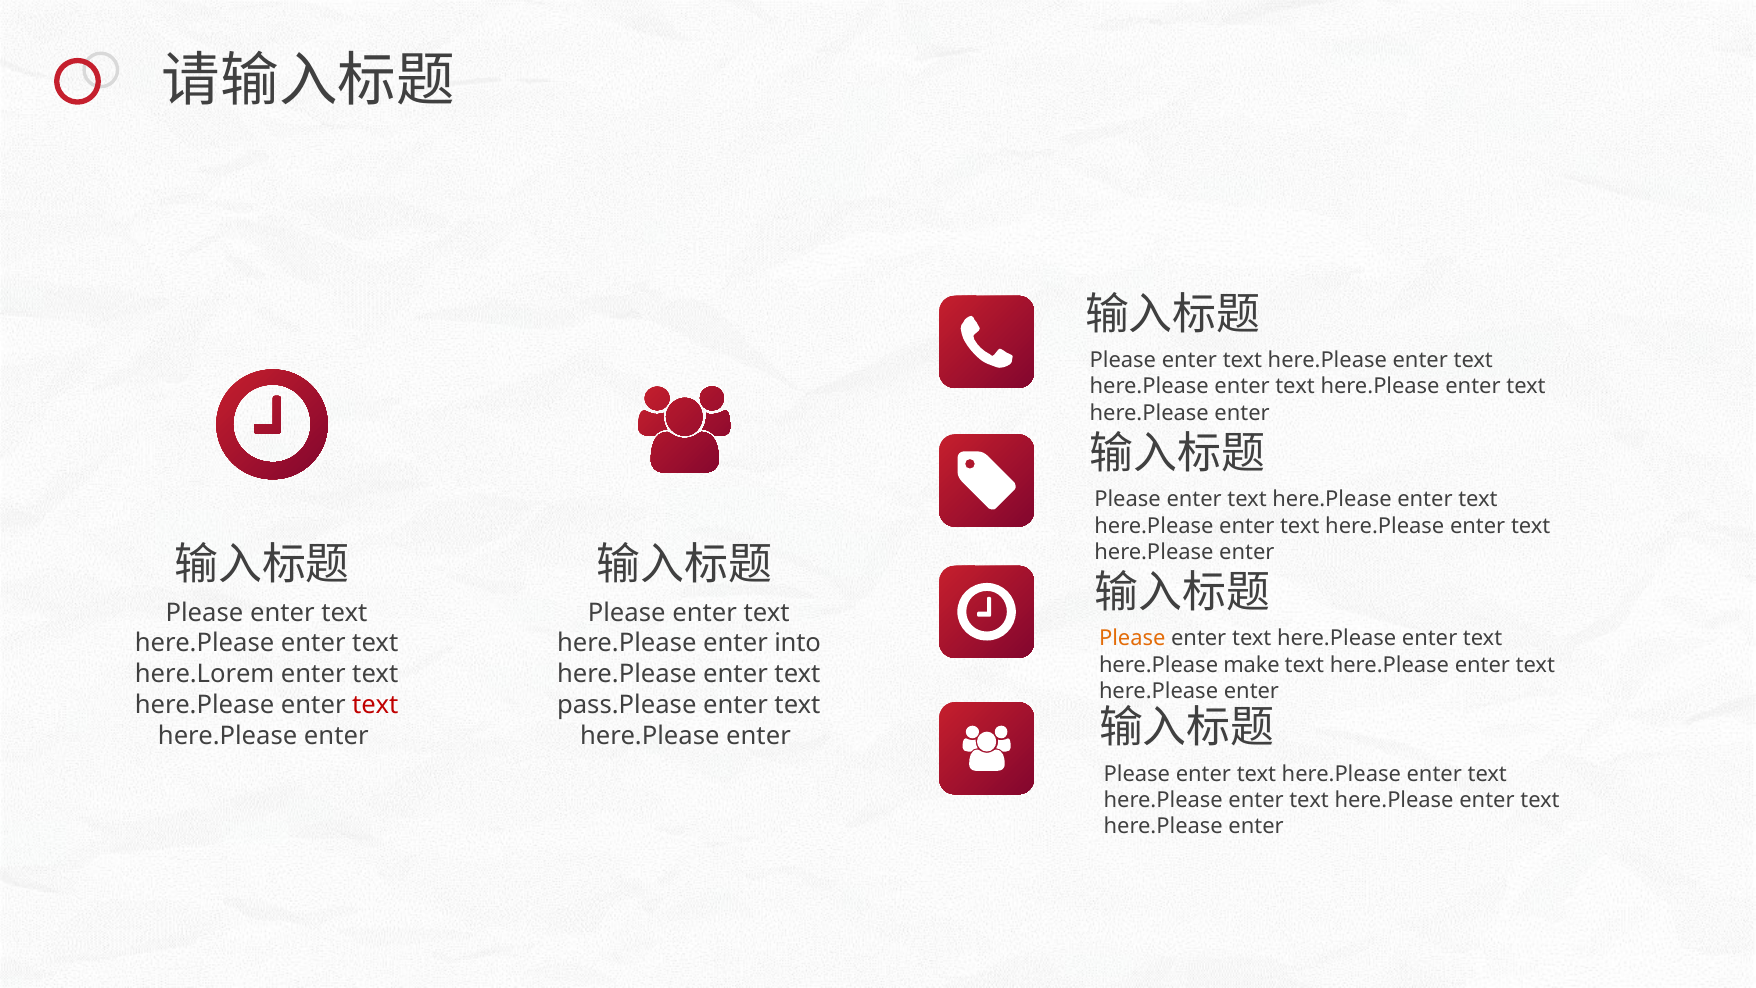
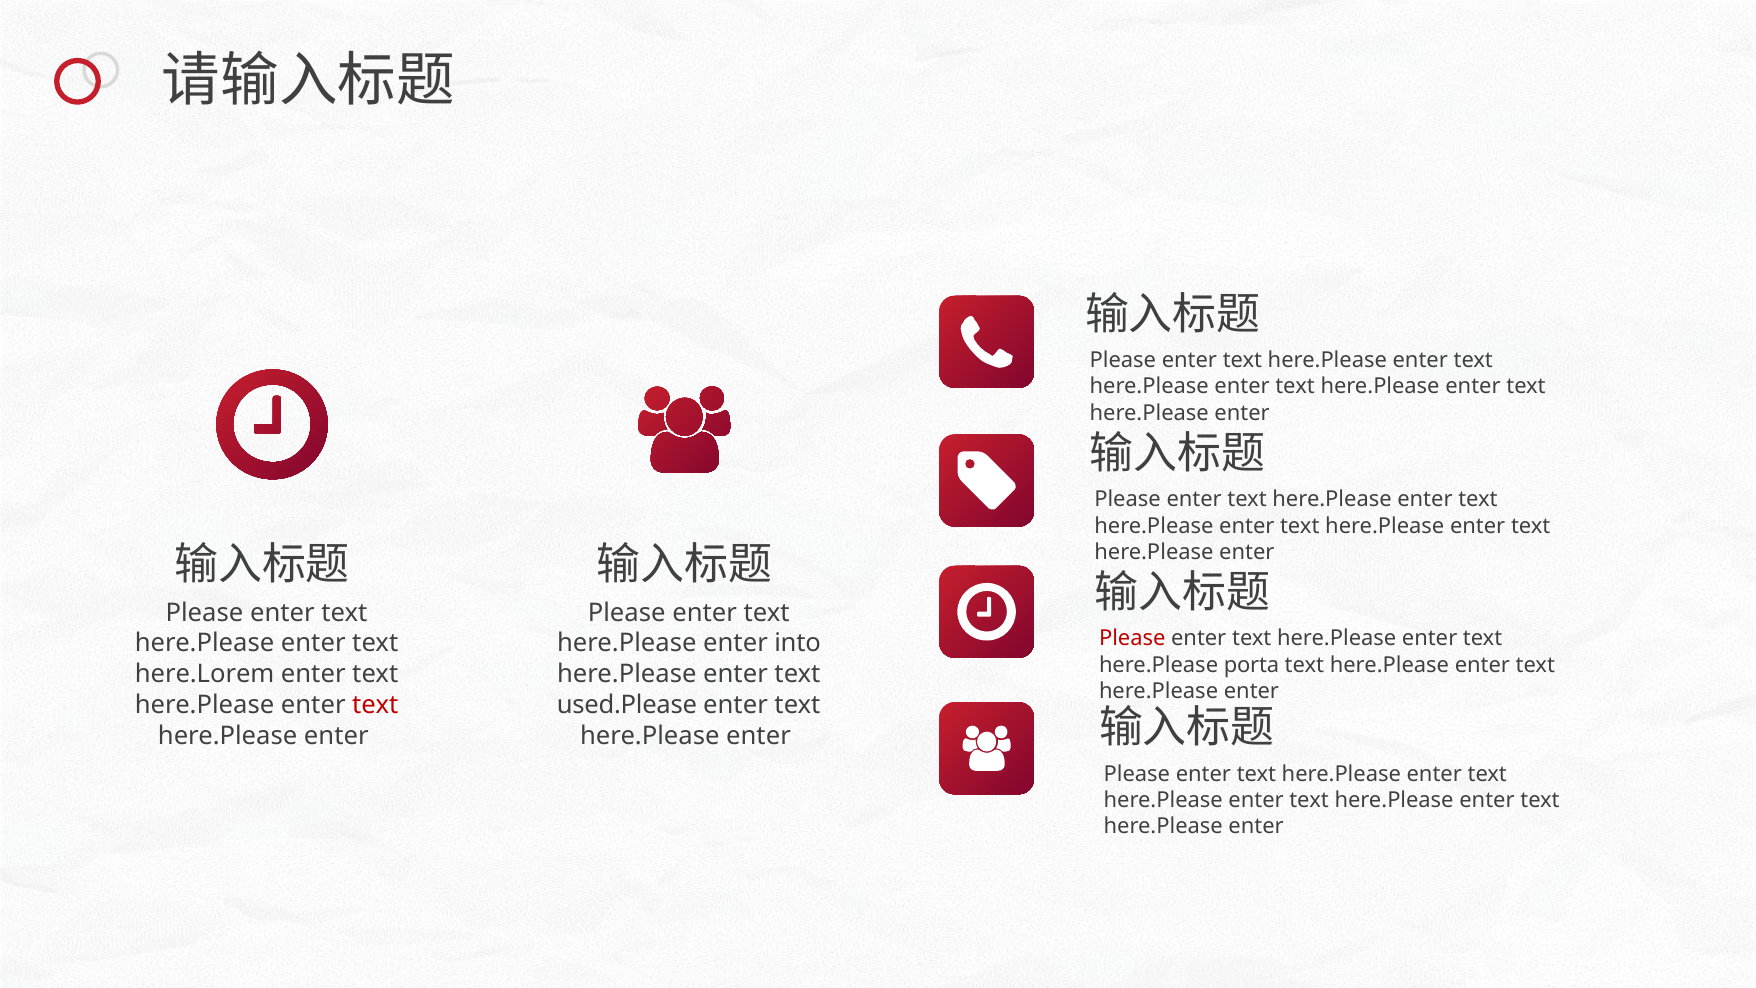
Please at (1132, 639) colour: orange -> red
make: make -> porta
pass.Please: pass.Please -> used.Please
